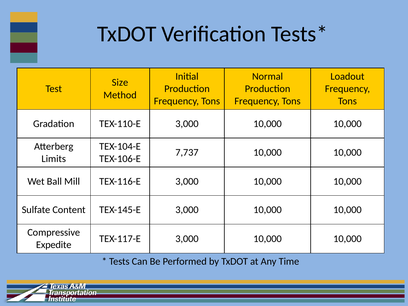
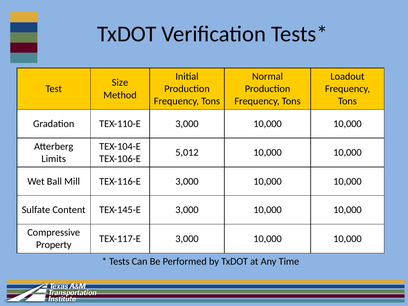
7,737: 7,737 -> 5,012
Expedite: Expedite -> Property
